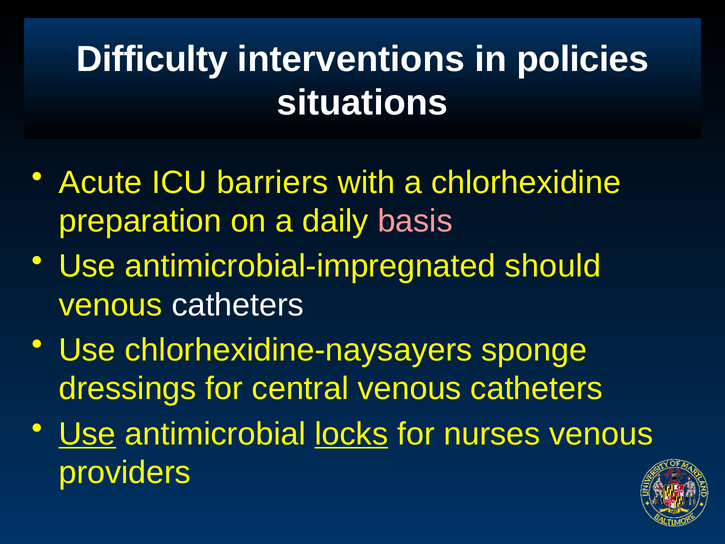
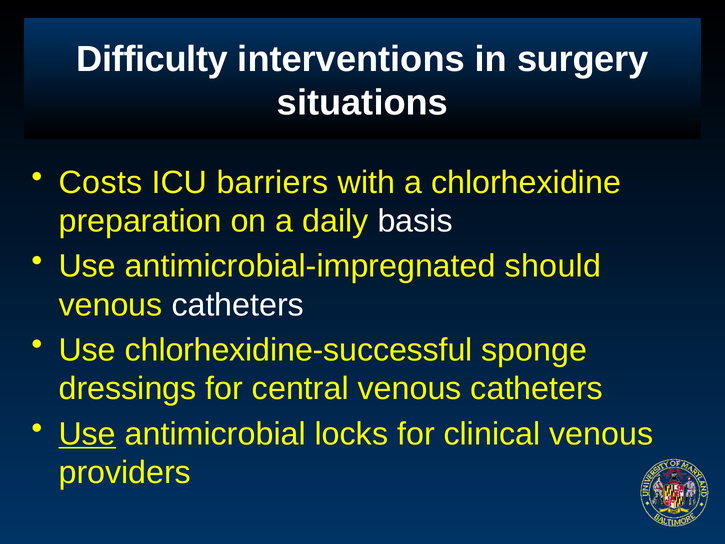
policies: policies -> surgery
Acute: Acute -> Costs
basis colour: pink -> white
chlorhexidine-naysayers: chlorhexidine-naysayers -> chlorhexidine-successful
locks underline: present -> none
nurses: nurses -> clinical
